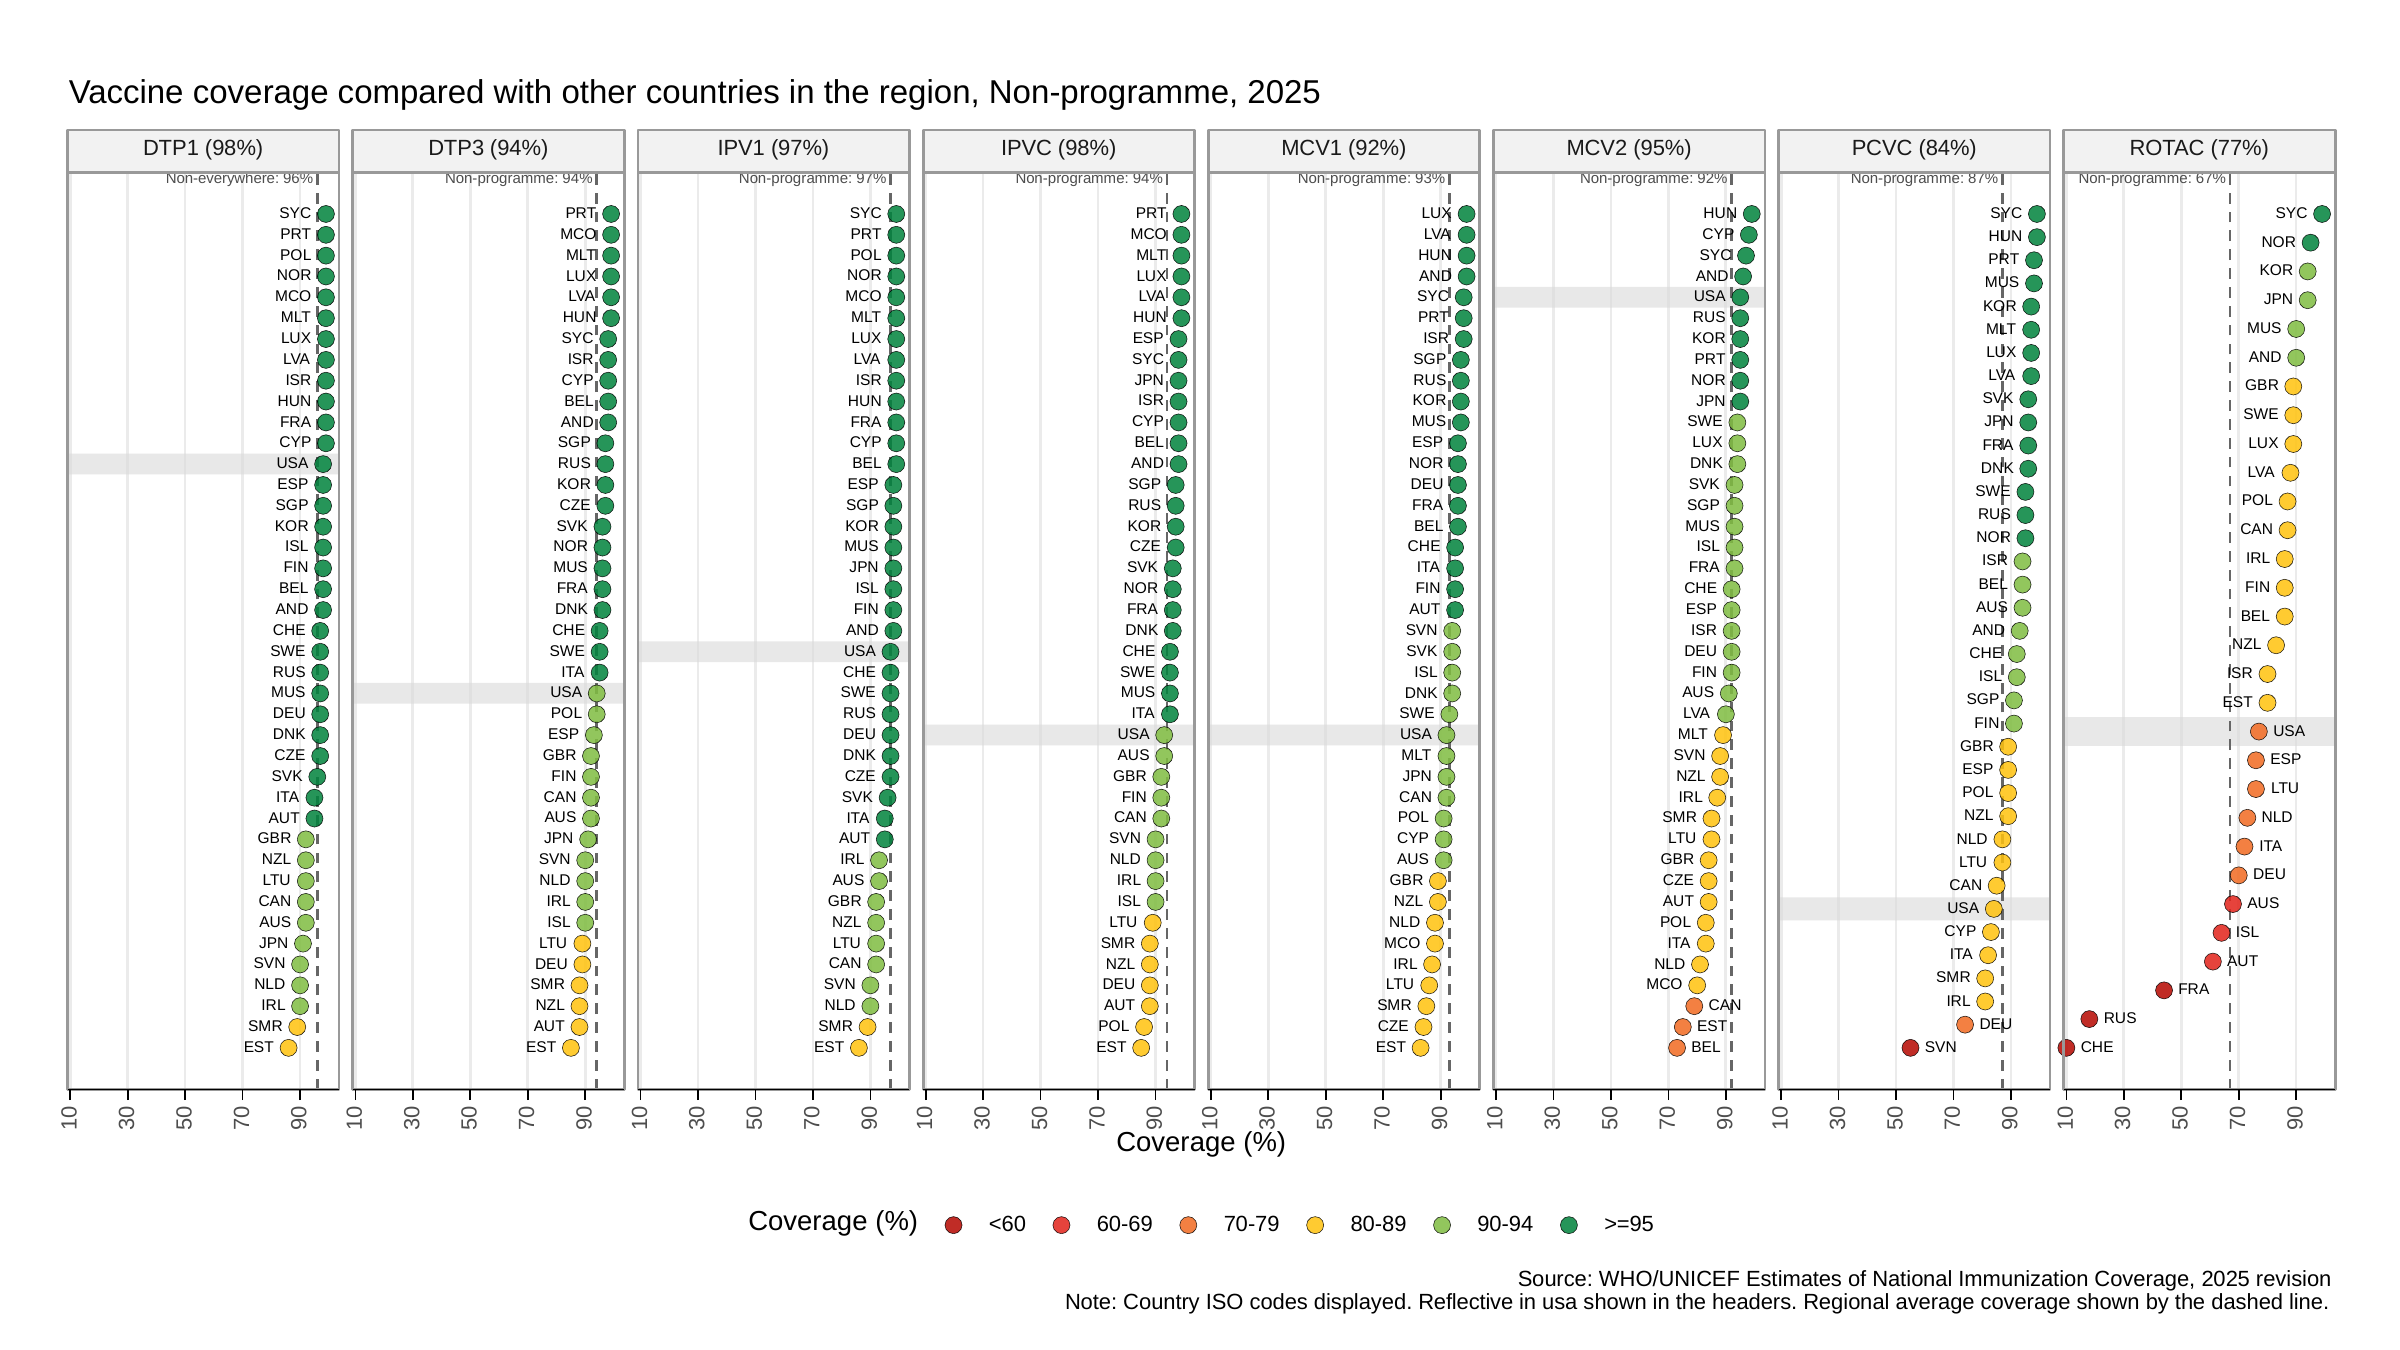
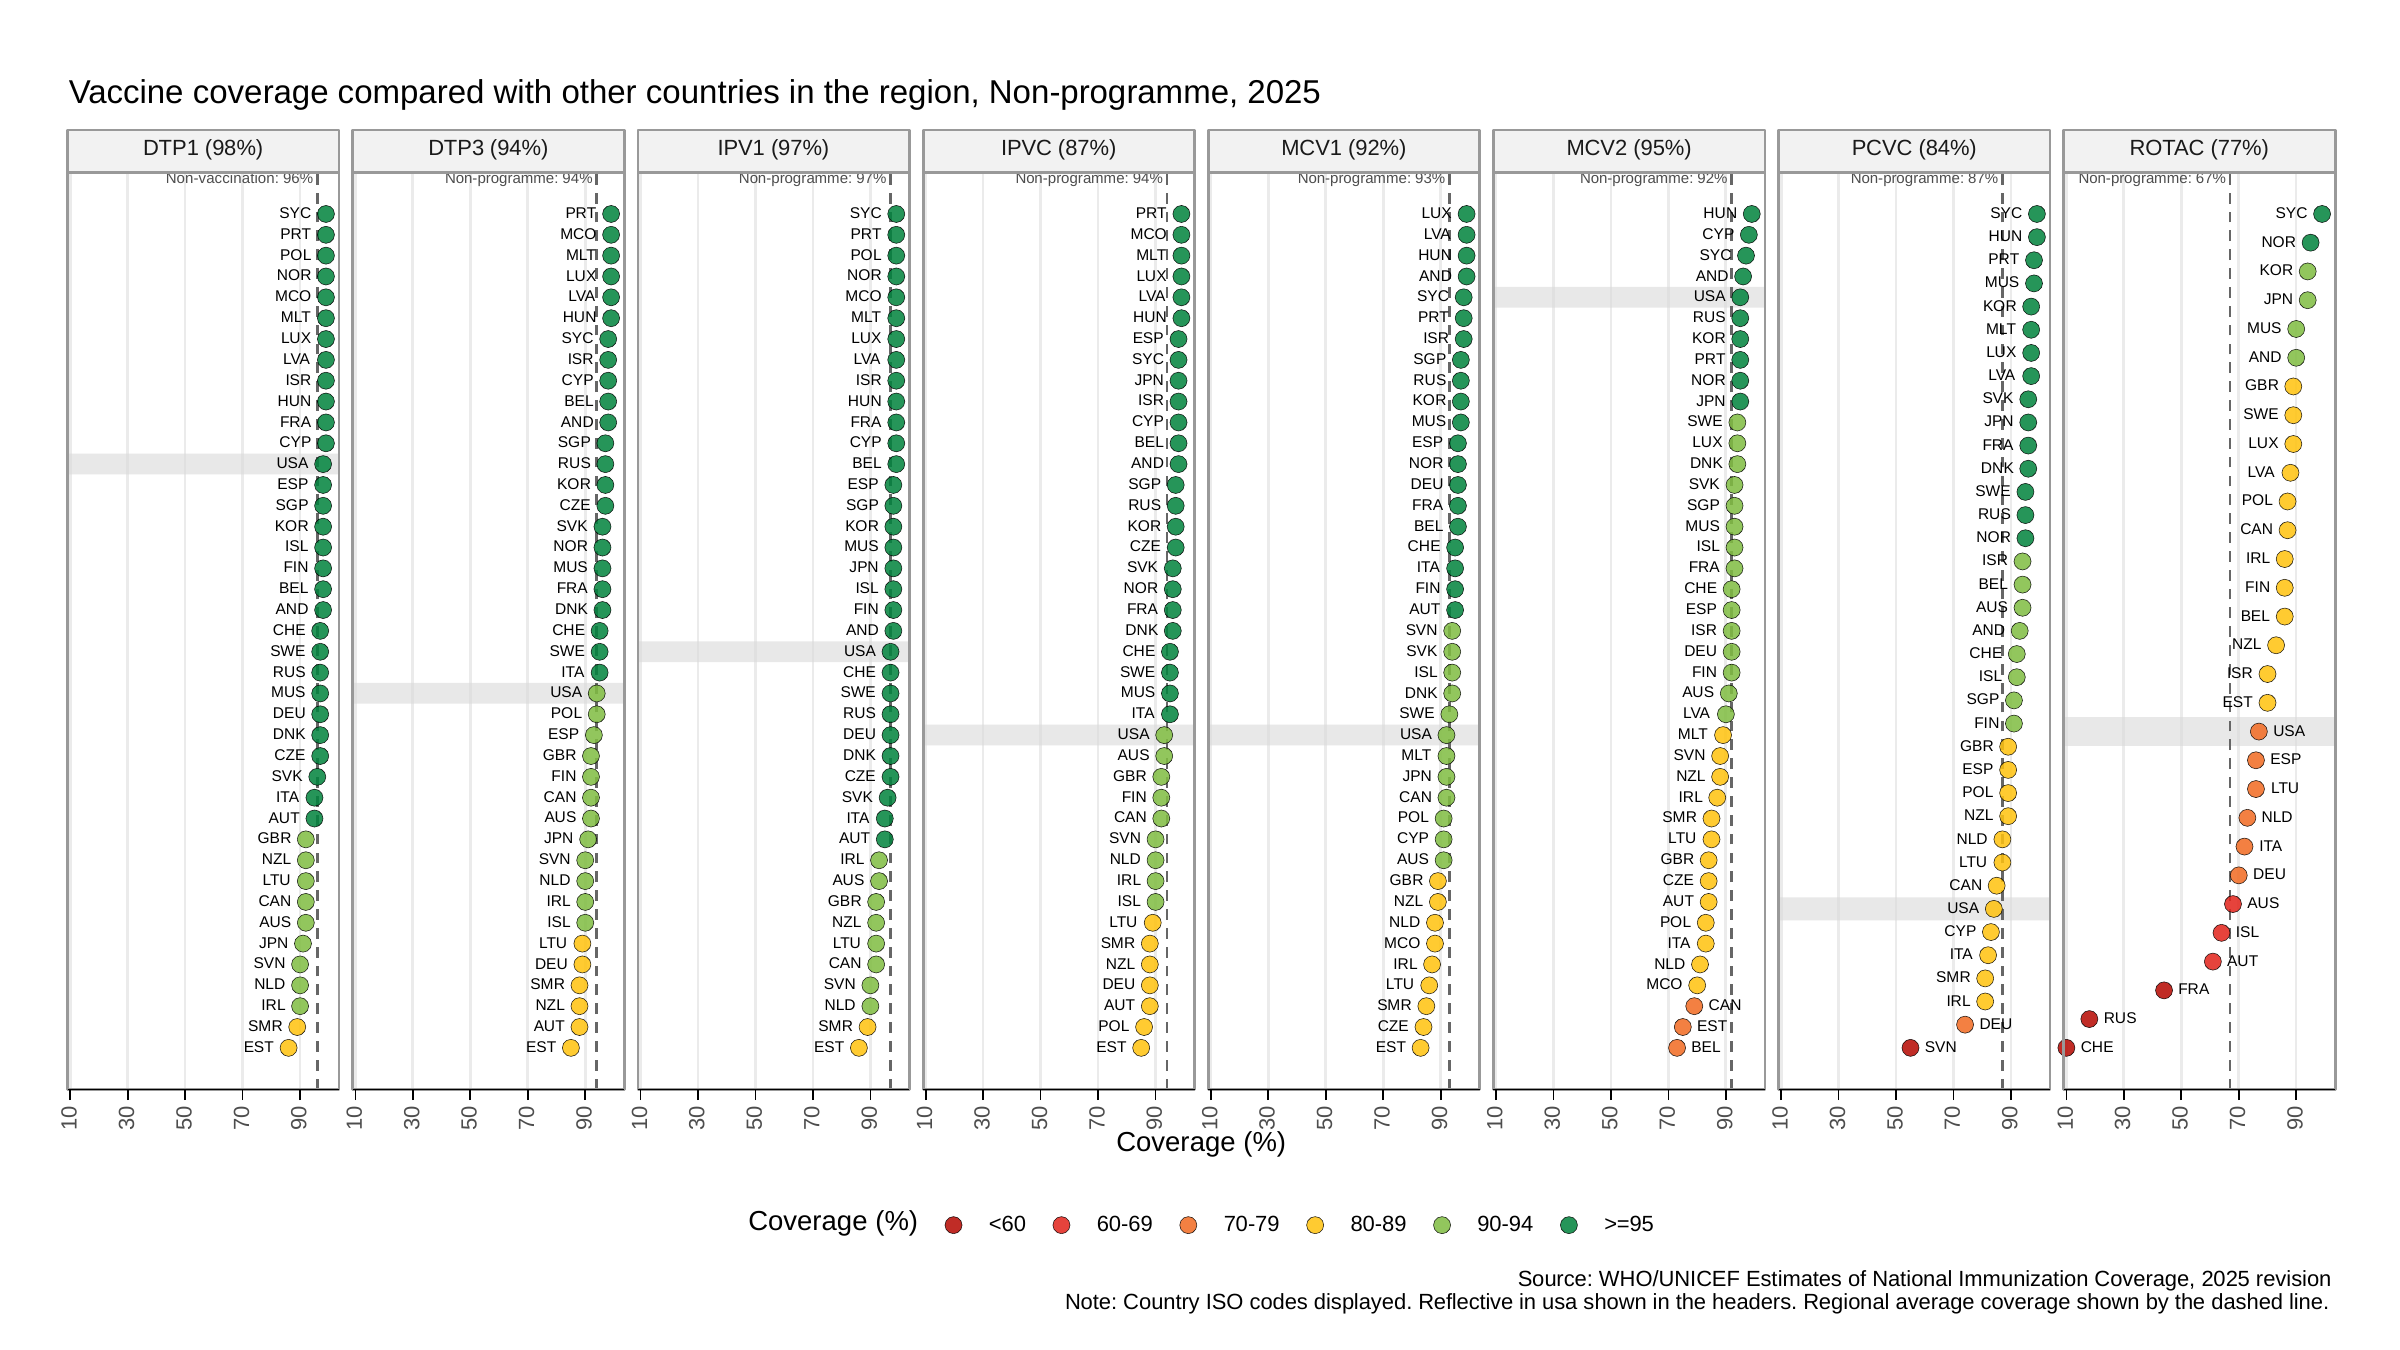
IPVC 98%: 98% -> 87%
Non-everywhere: Non-everywhere -> Non-vaccination
